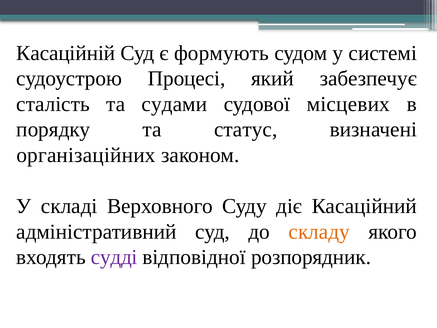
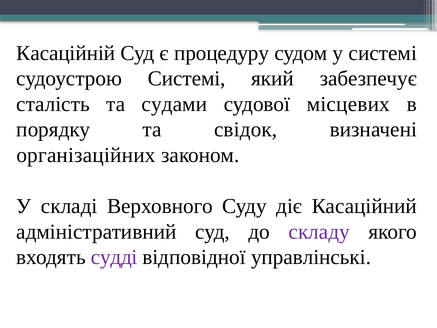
формують: формують -> процедуру
судоустрою Процесі: Процесі -> Системі
статус: статус -> свідок
складу colour: orange -> purple
розпорядник: розпорядник -> управлінські
